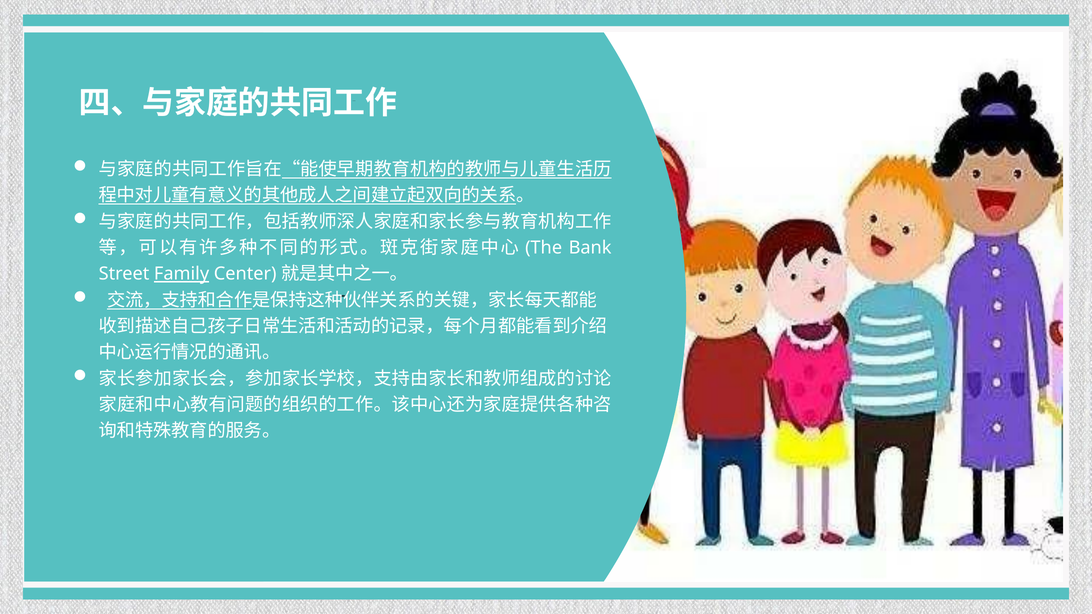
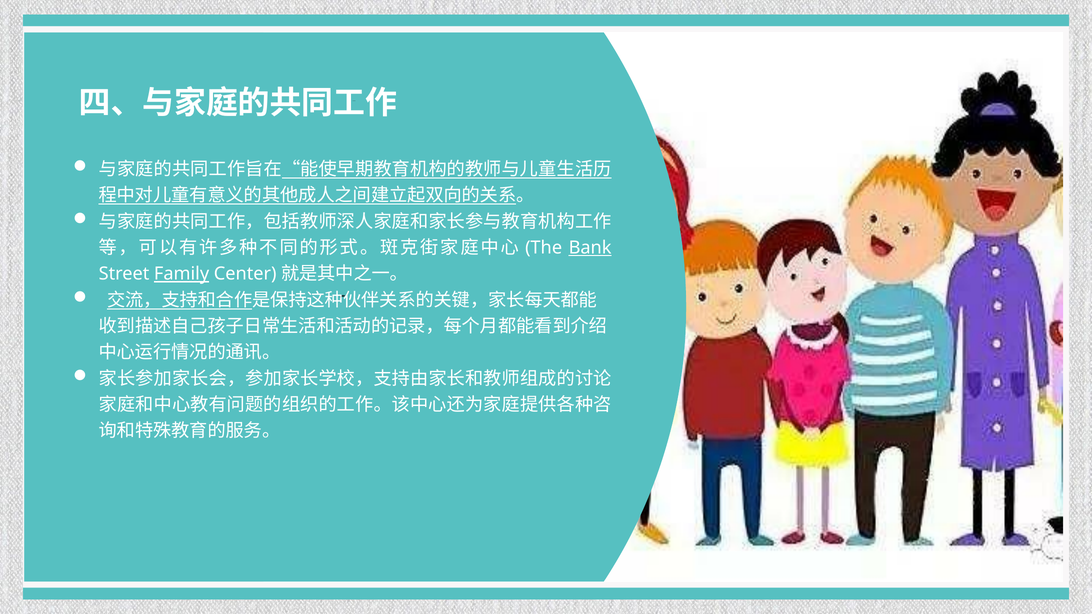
Bank at (590, 248) underline: none -> present
